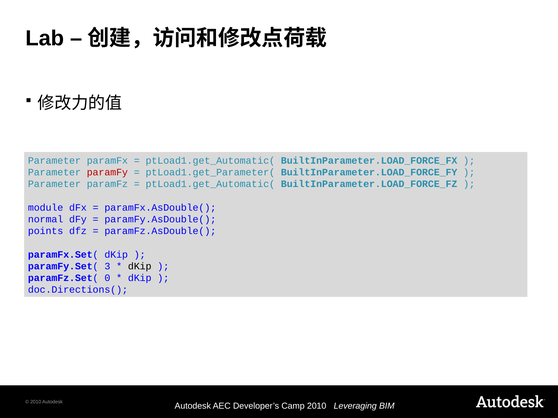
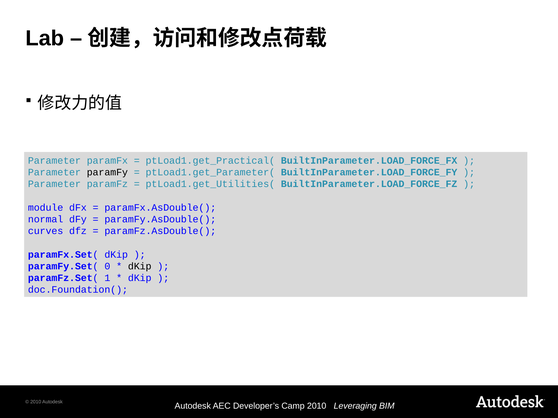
ptLoad1.get_Automatic( at (210, 161): ptLoad1.get_Automatic( -> ptLoad1.get_Practical(
paramFy colour: red -> black
ptLoad1.get_Automatic( at (210, 184): ptLoad1.get_Automatic( -> ptLoad1.get_Utilities(
points: points -> curves
3: 3 -> 0
0: 0 -> 1
doc.Directions(: doc.Directions( -> doc.Foundation(
